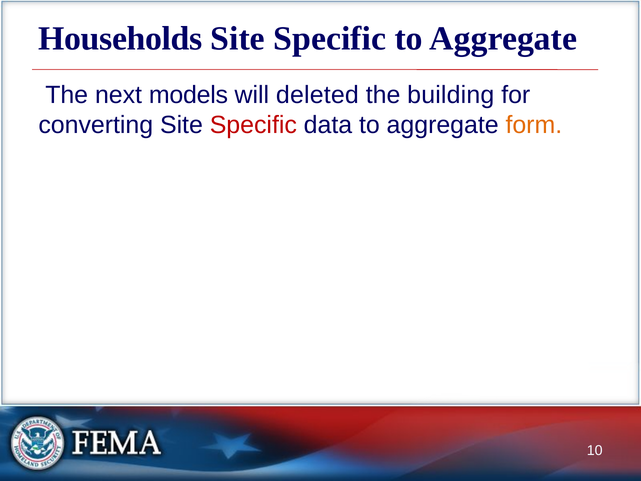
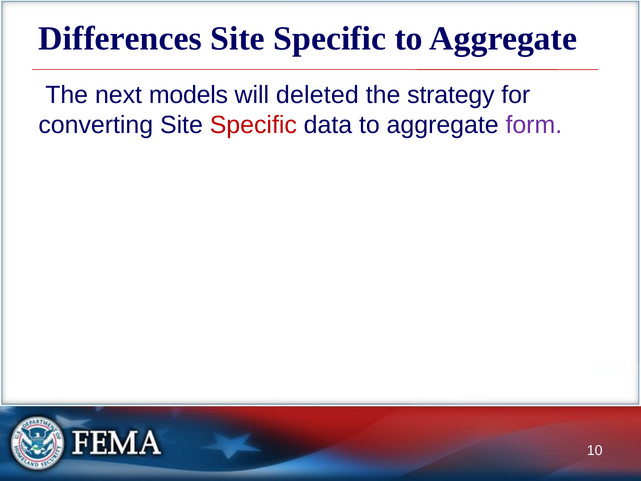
Households: Households -> Differences
building: building -> strategy
form colour: orange -> purple
